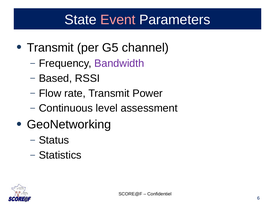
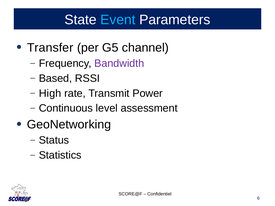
Event colour: pink -> light blue
Transmit at (50, 48): Transmit -> Transfer
Flow: Flow -> High
